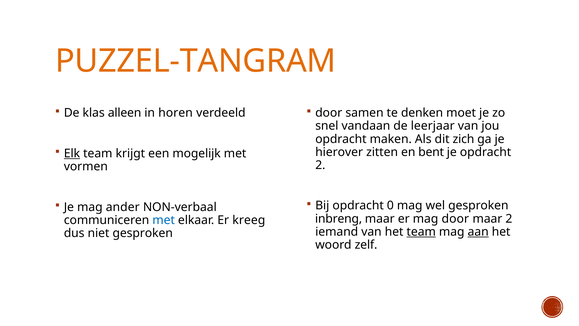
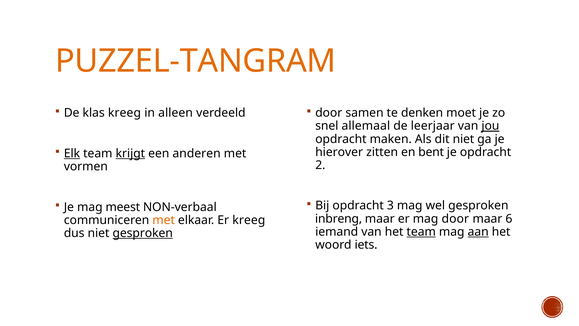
klas alleen: alleen -> kreeg
horen: horen -> alleen
vandaan: vandaan -> allemaal
jou underline: none -> present
dit zich: zich -> niet
krijgt underline: none -> present
mogelijk: mogelijk -> anderen
0: 0 -> 3
ander: ander -> meest
maar 2: 2 -> 6
met at (164, 220) colour: blue -> orange
gesproken at (143, 233) underline: none -> present
zelf: zelf -> iets
